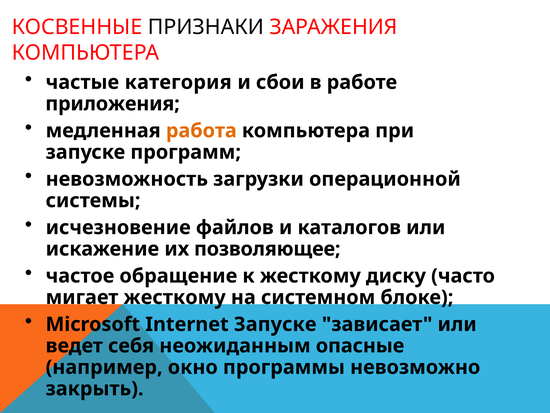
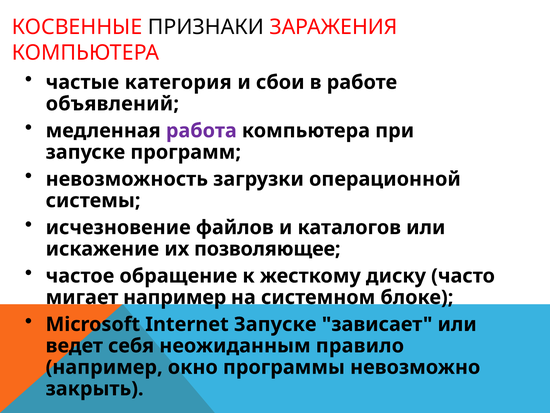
приложения: приложения -> объявлений
работа colour: orange -> purple
мигает жесткому: жесткому -> например
опасные: опасные -> правило
